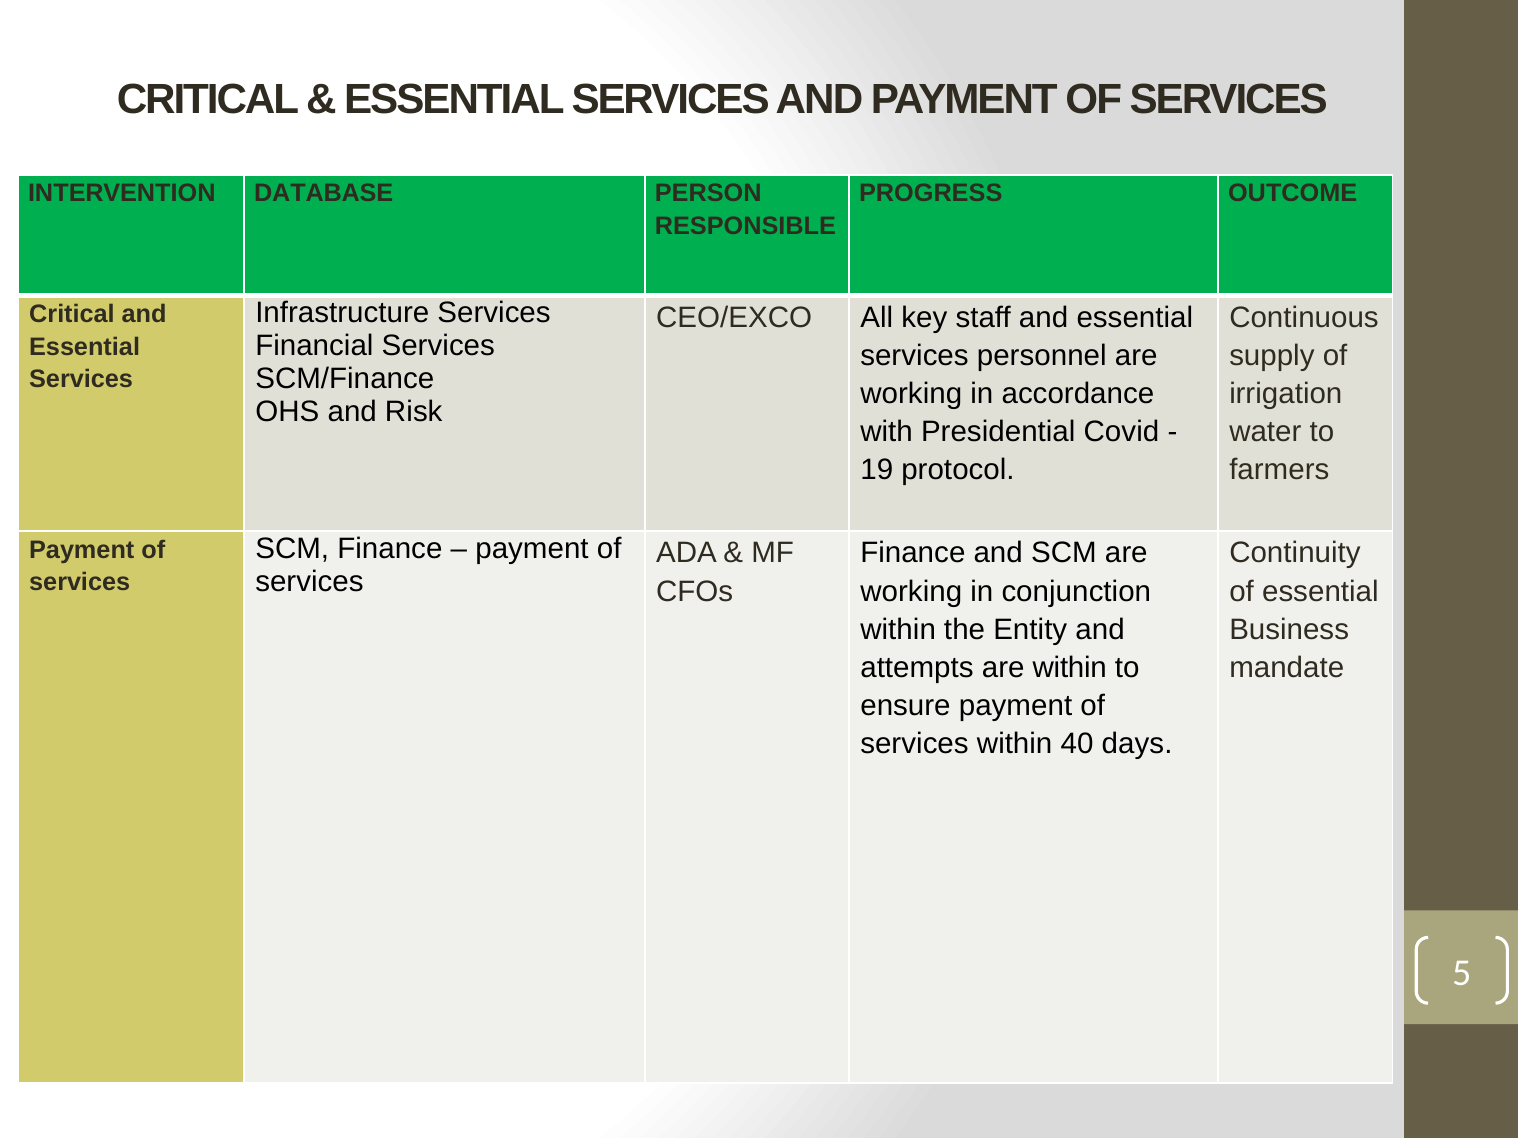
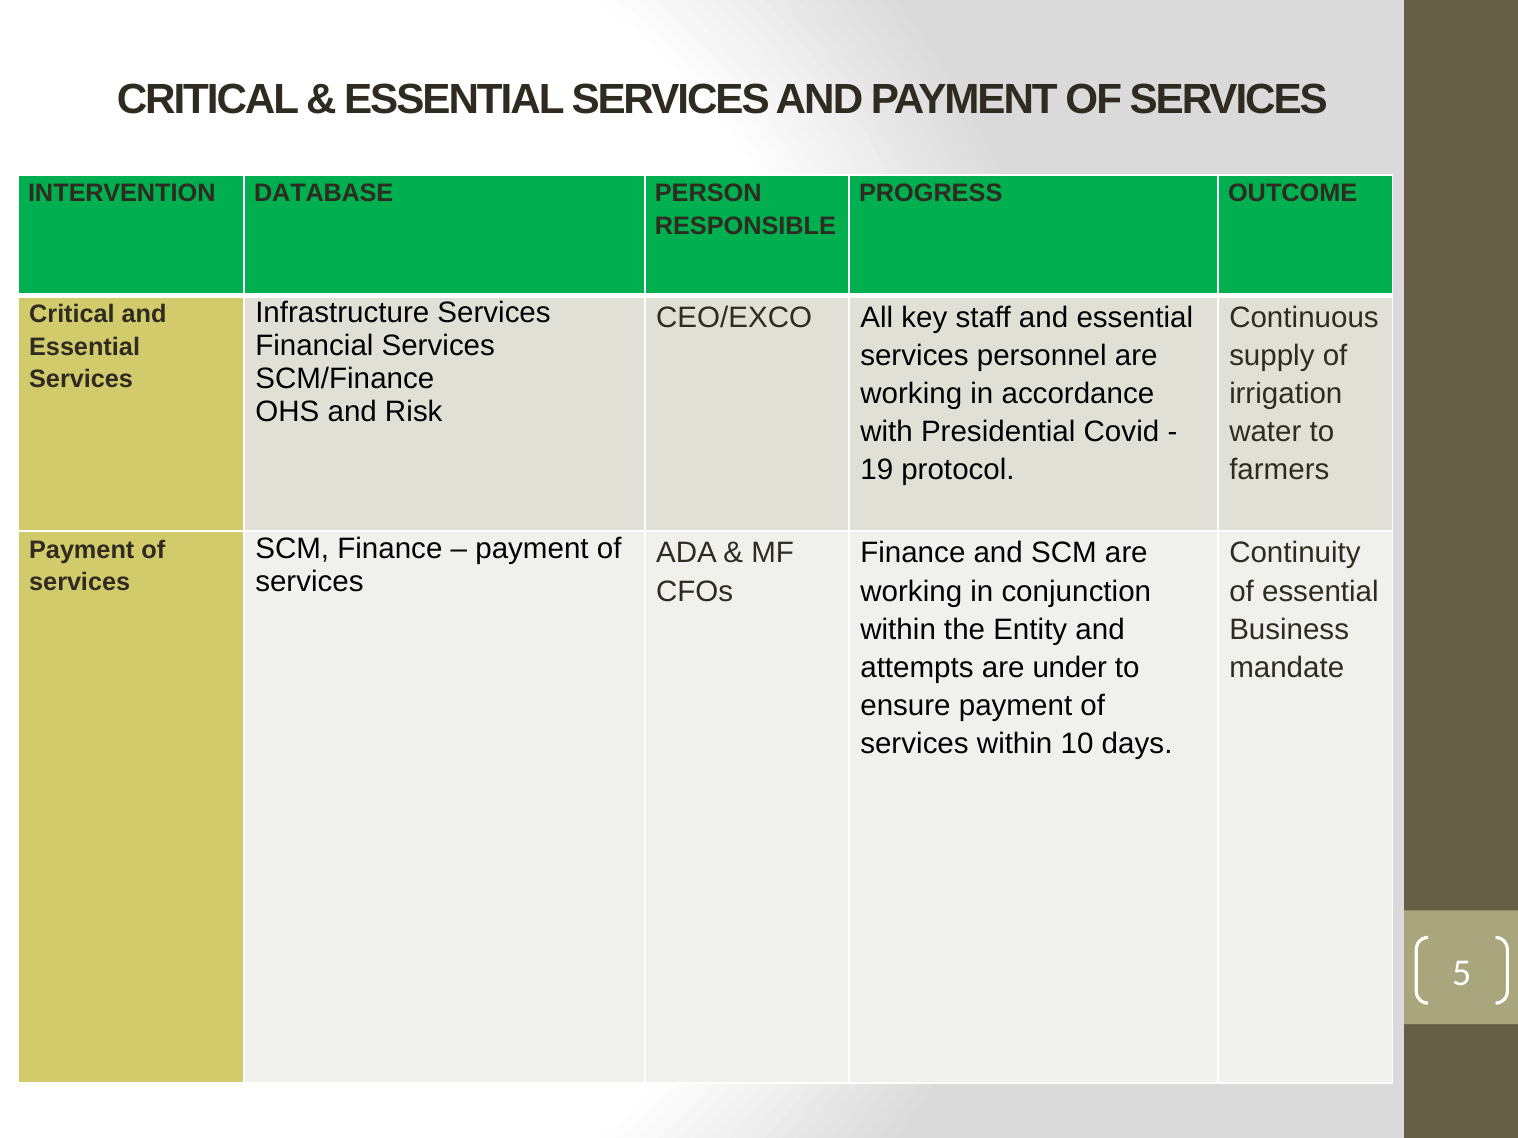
are within: within -> under
40: 40 -> 10
